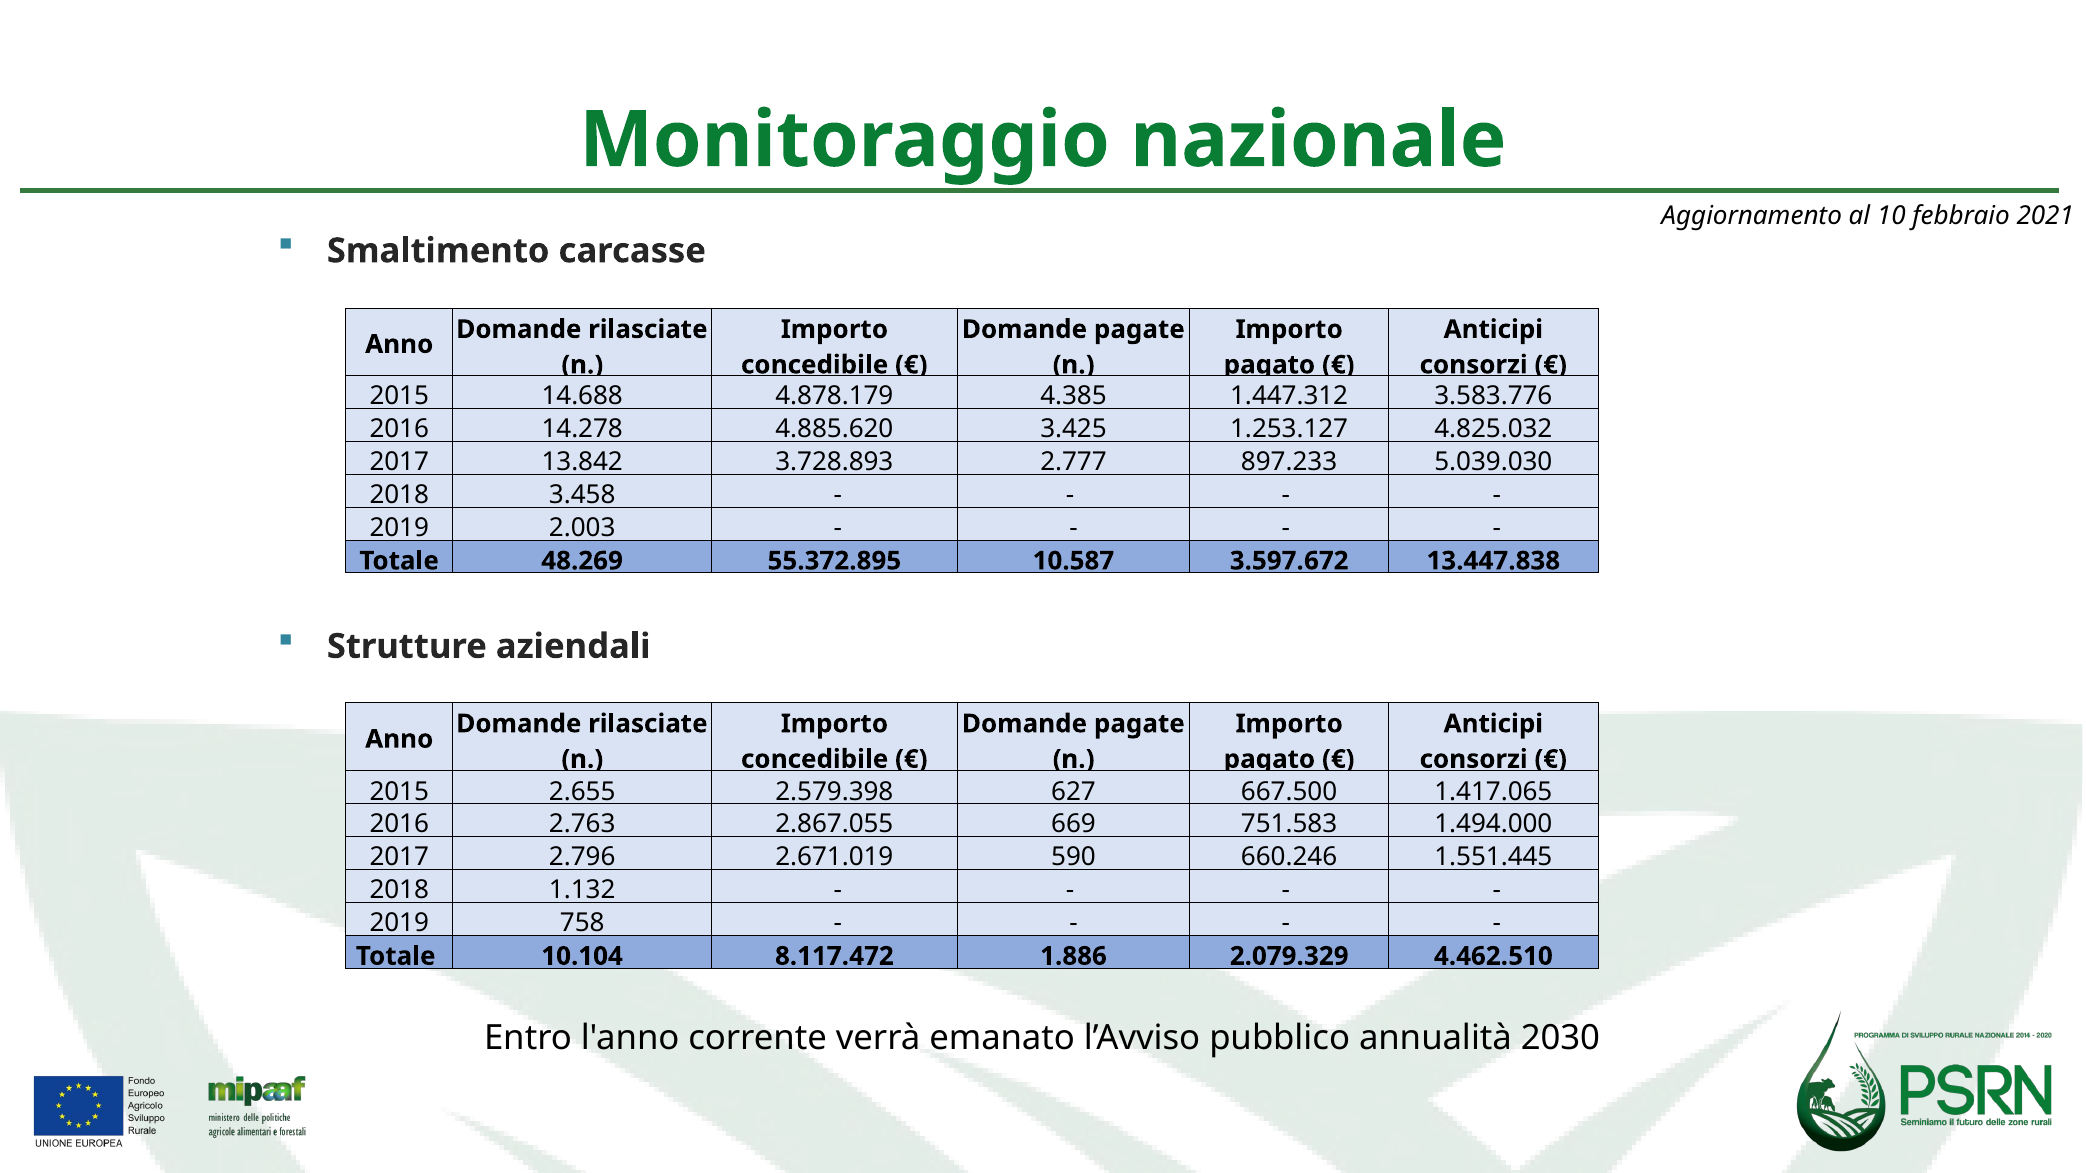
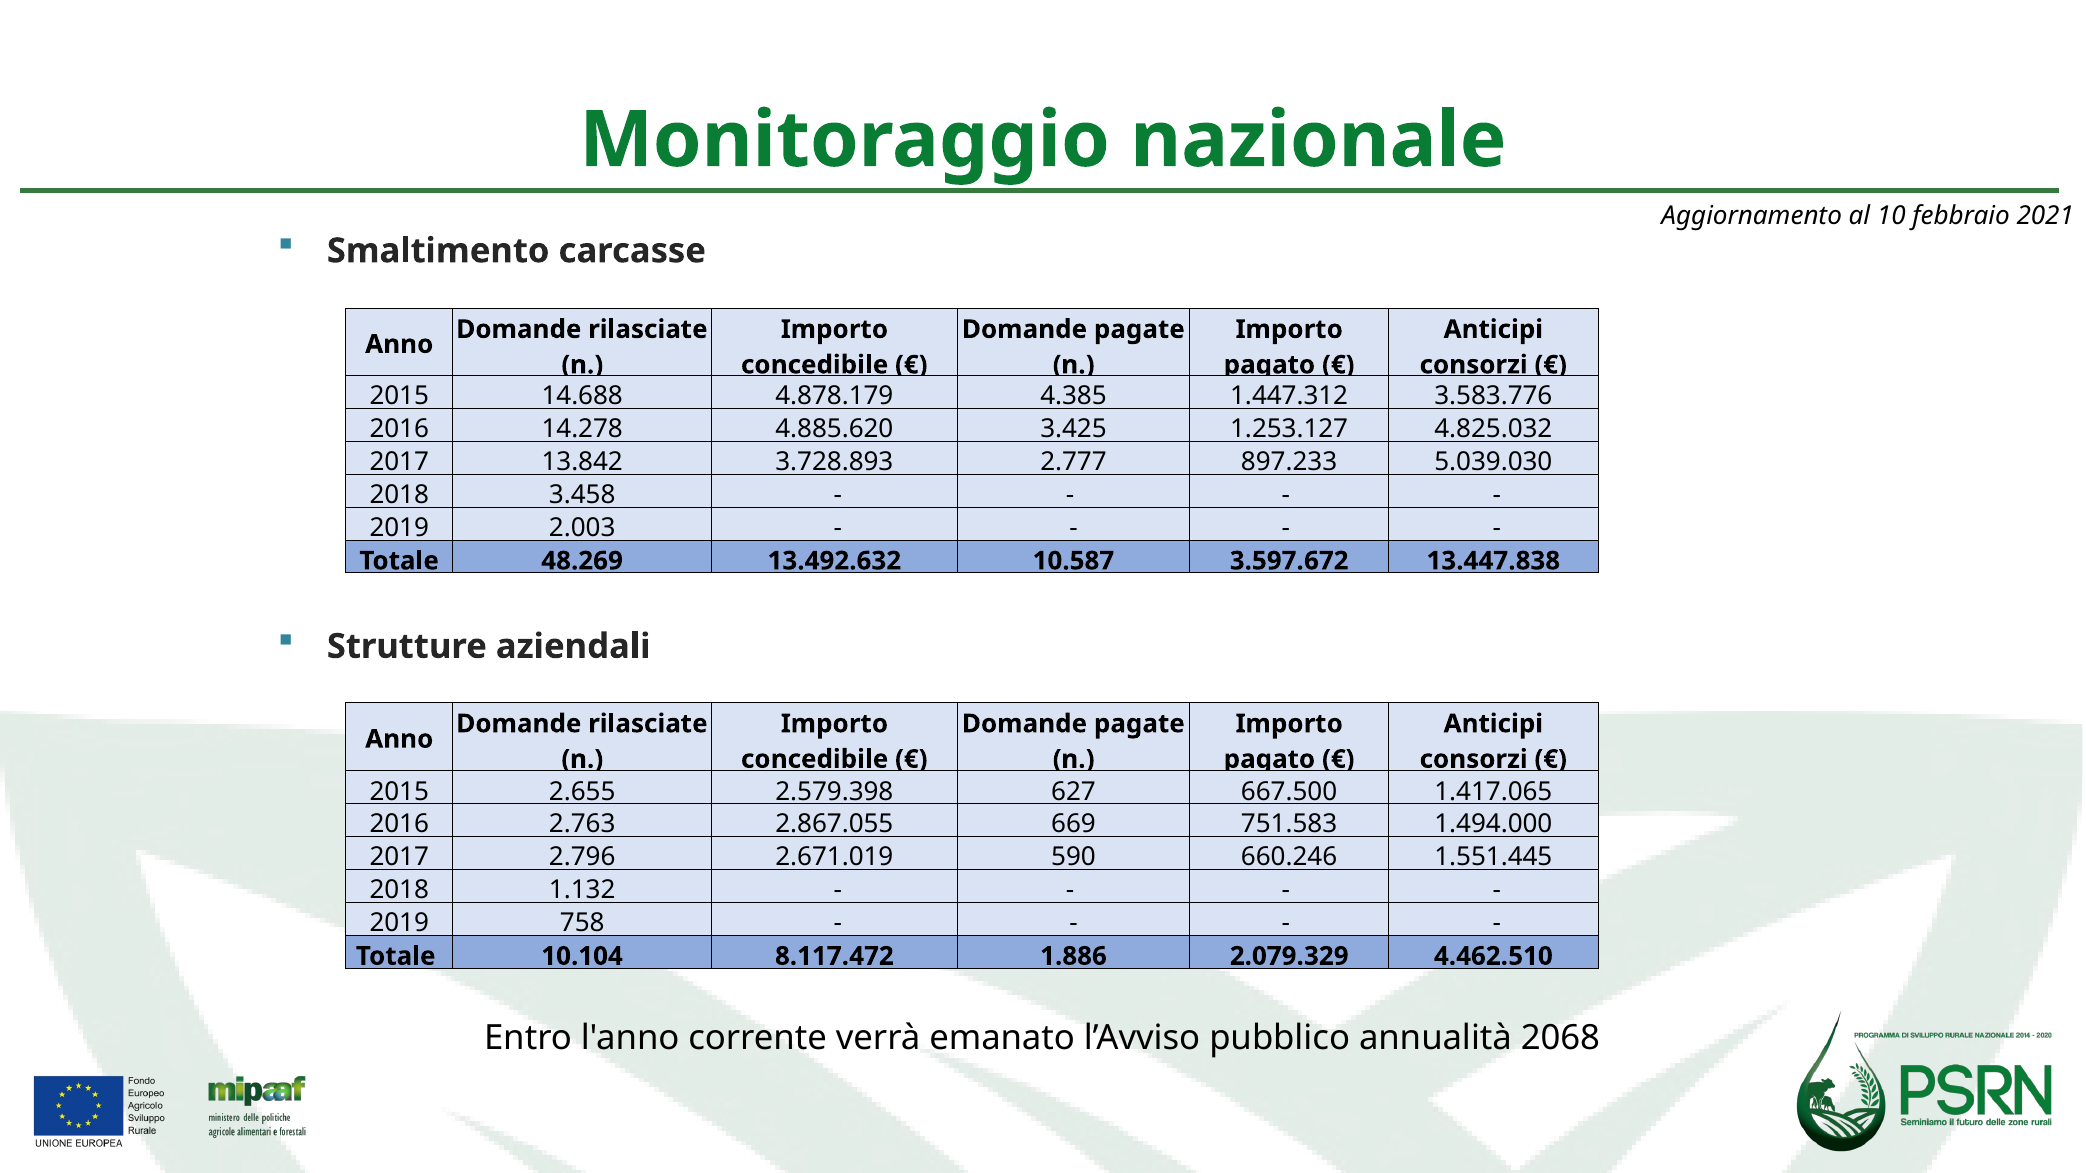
55.372.895: 55.372.895 -> 13.492.632
2030: 2030 -> 2068
